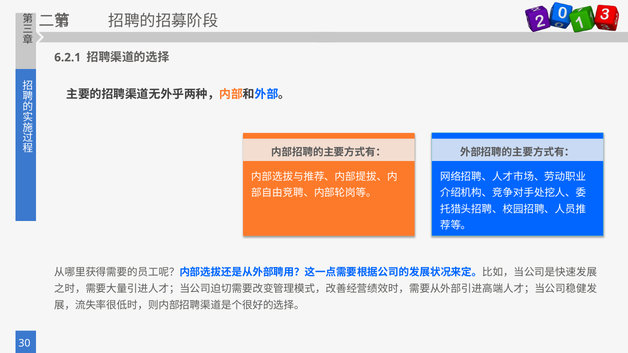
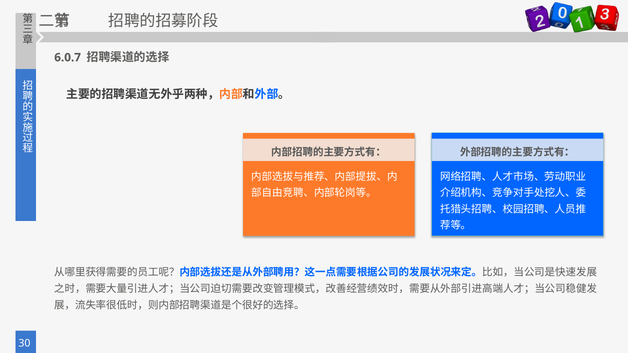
6.2.1: 6.2.1 -> 6.0.7
